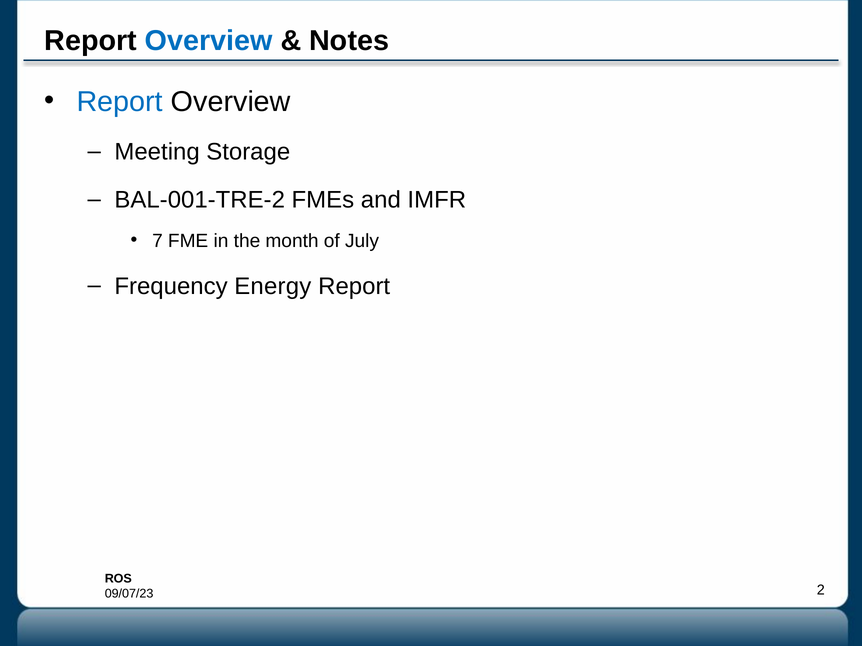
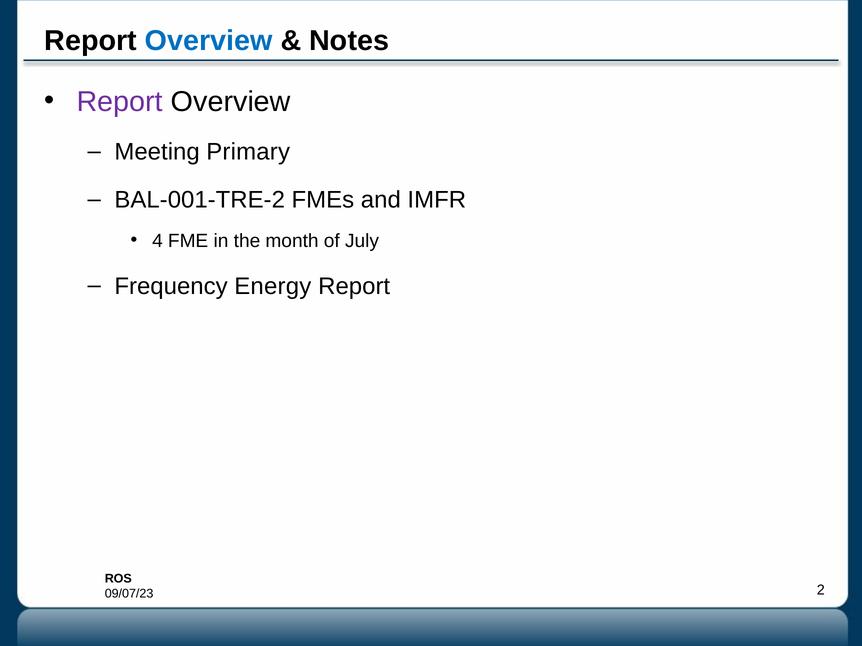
Report at (120, 102) colour: blue -> purple
Storage: Storage -> Primary
7: 7 -> 4
